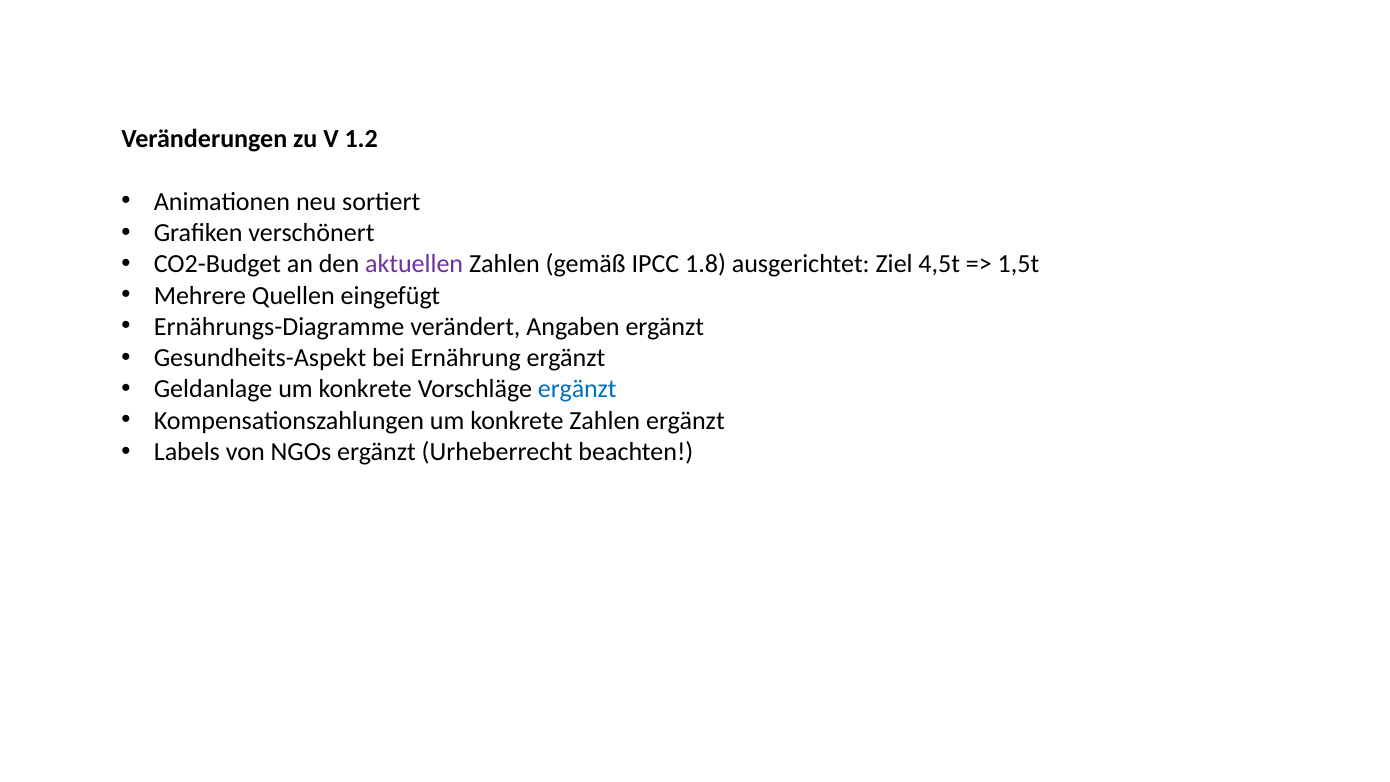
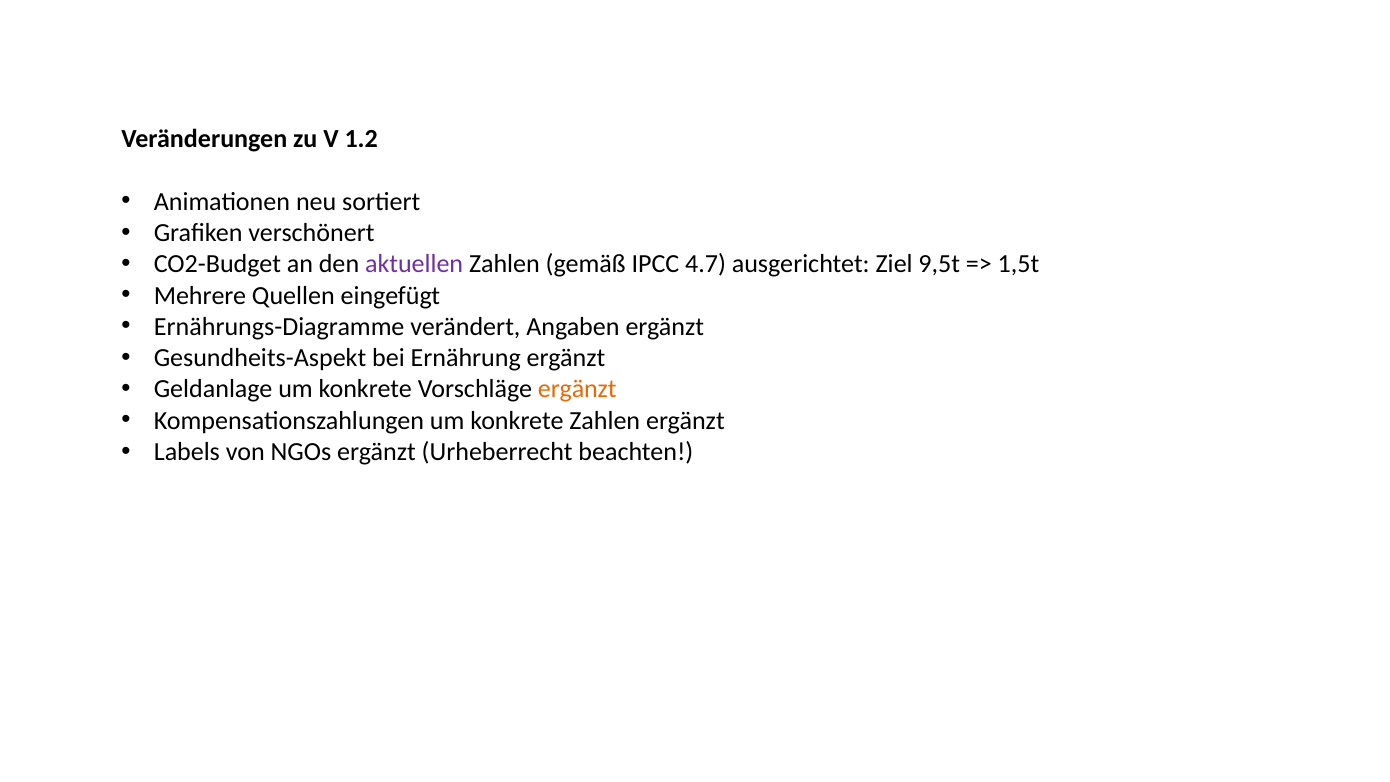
1.8: 1.8 -> 4.7
4,5t: 4,5t -> 9,5t
ergänzt at (577, 389) colour: blue -> orange
